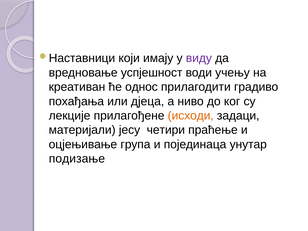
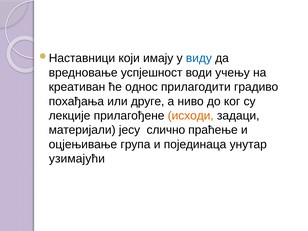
виду colour: purple -> blue
дјеца: дјеца -> друге
четири: четири -> слично
подизање: подизање -> узимајући
